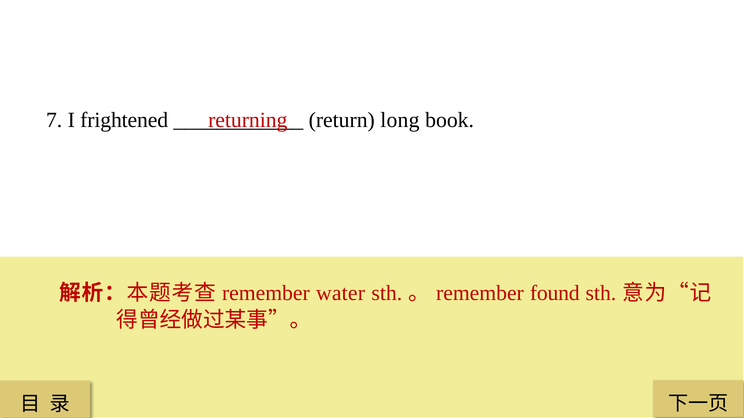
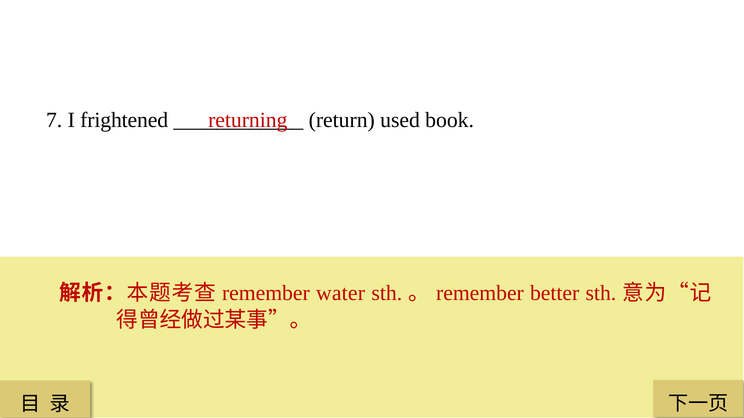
long: long -> used
found: found -> better
